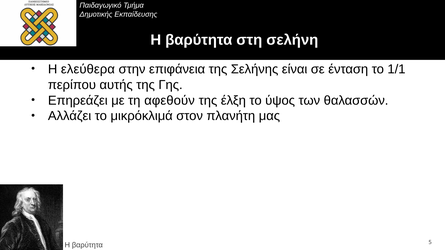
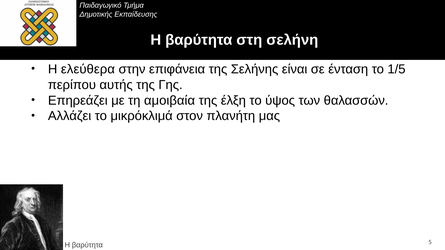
1/1: 1/1 -> 1/5
αφεθούν: αφεθούν -> αμοιβαία
